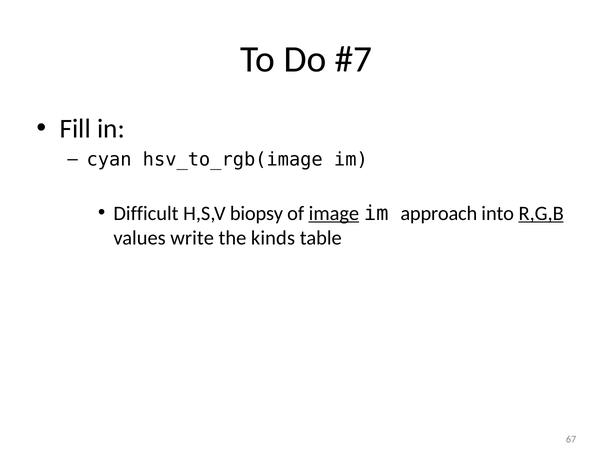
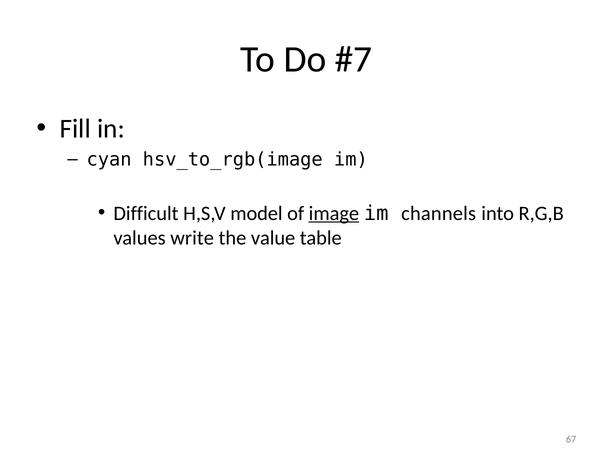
biopsy: biopsy -> model
approach: approach -> channels
R,G,B underline: present -> none
kinds: kinds -> value
